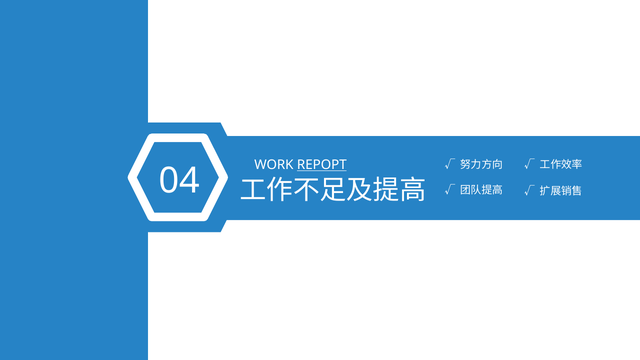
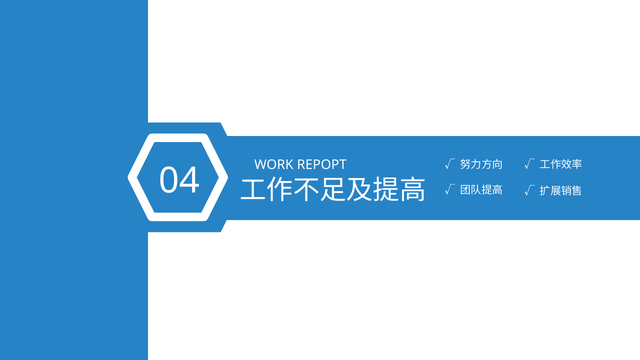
REPOPT underline: present -> none
